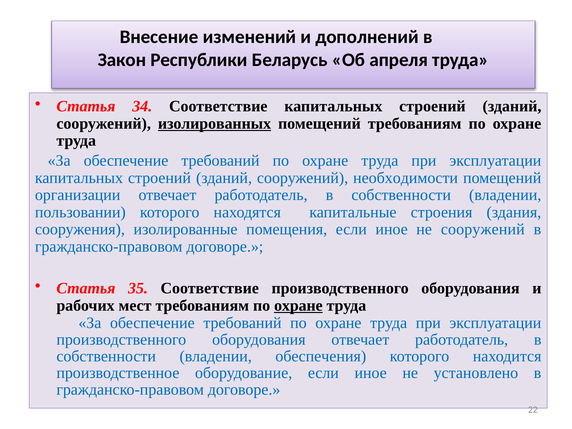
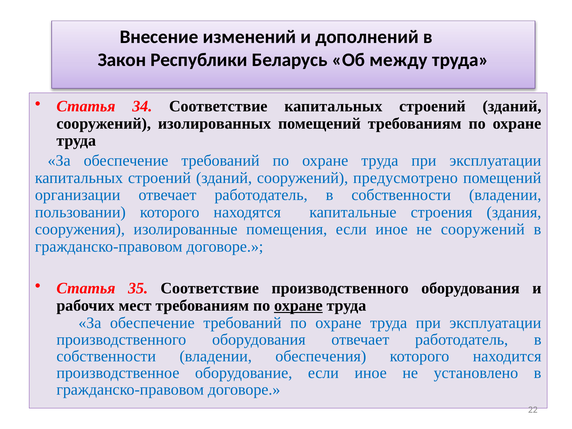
апреля: апреля -> между
изолированных underline: present -> none
необходимости: необходимости -> предусмотрено
